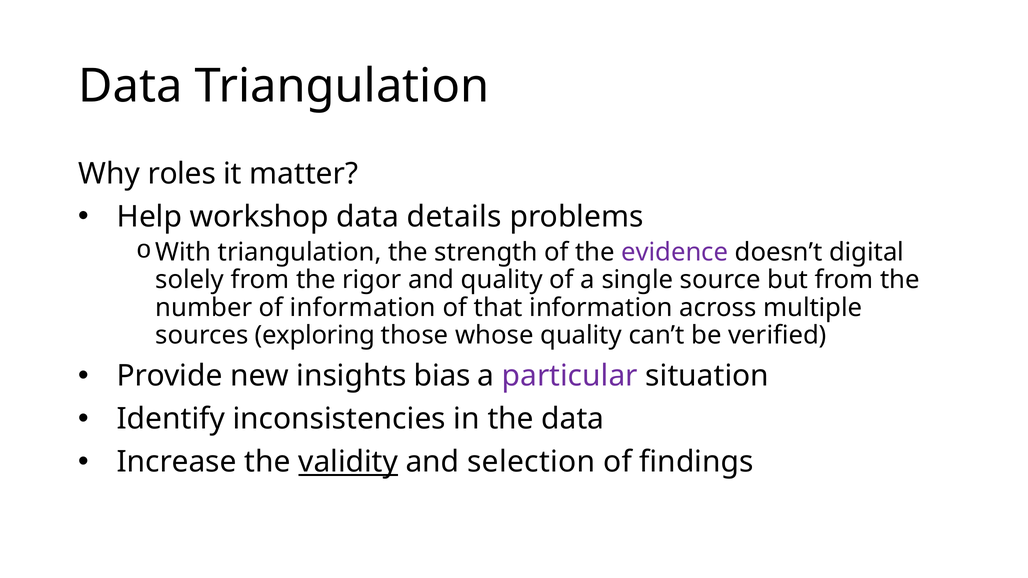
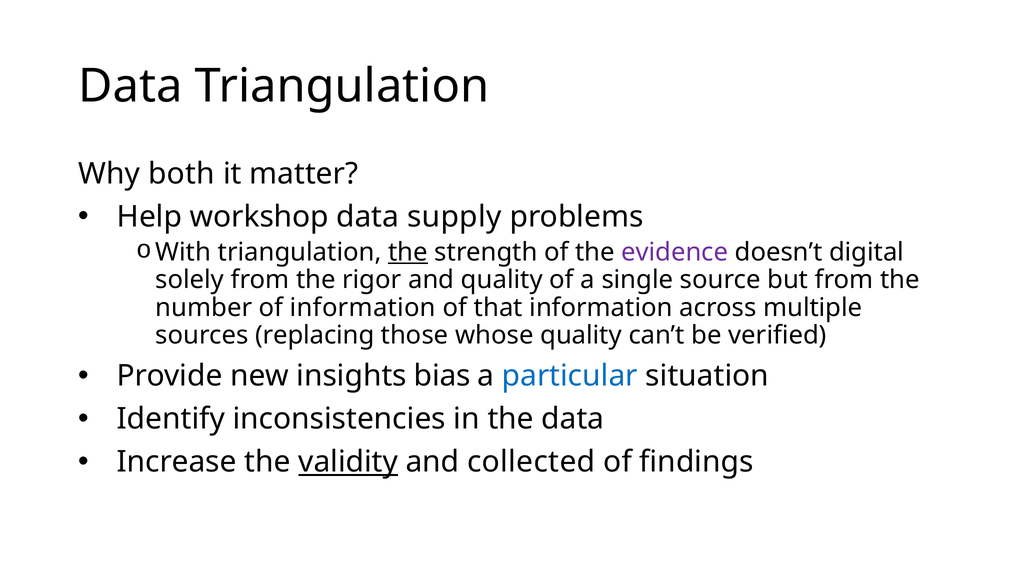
roles: roles -> both
details: details -> supply
the at (408, 252) underline: none -> present
exploring: exploring -> replacing
particular colour: purple -> blue
selection: selection -> collected
